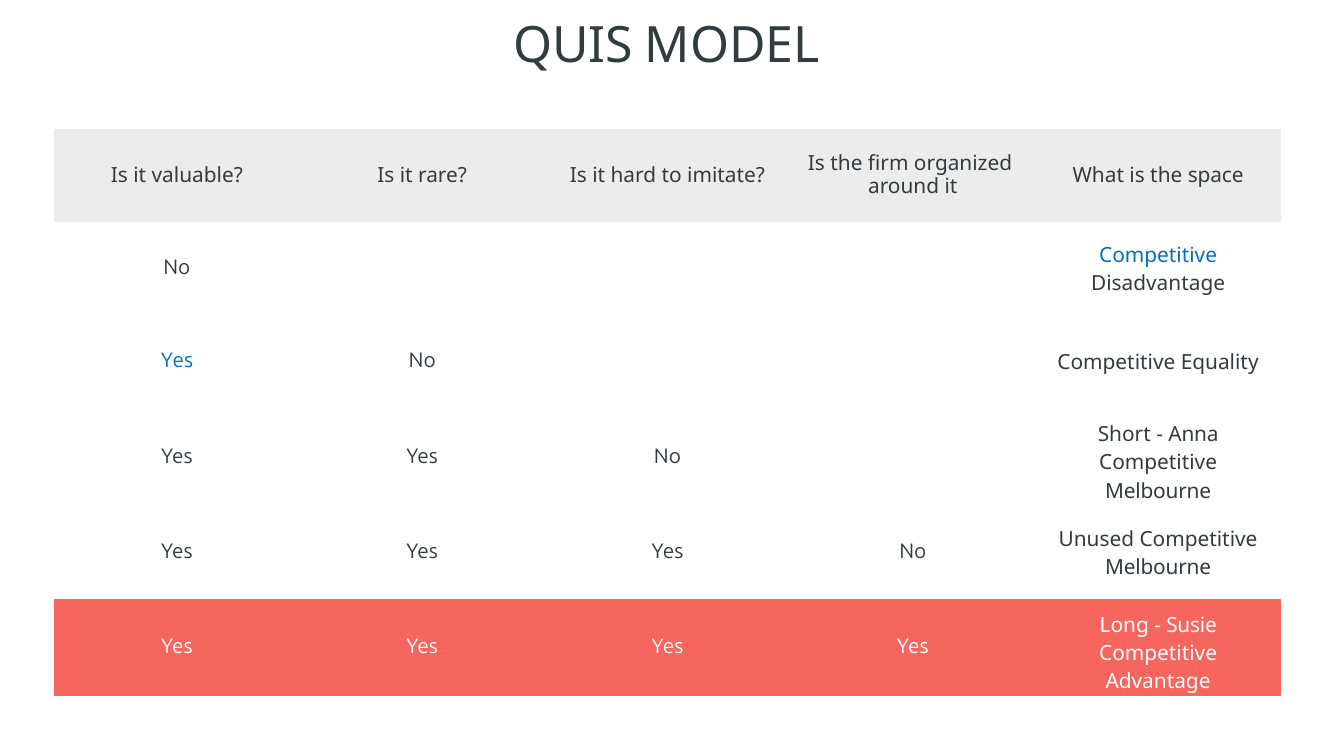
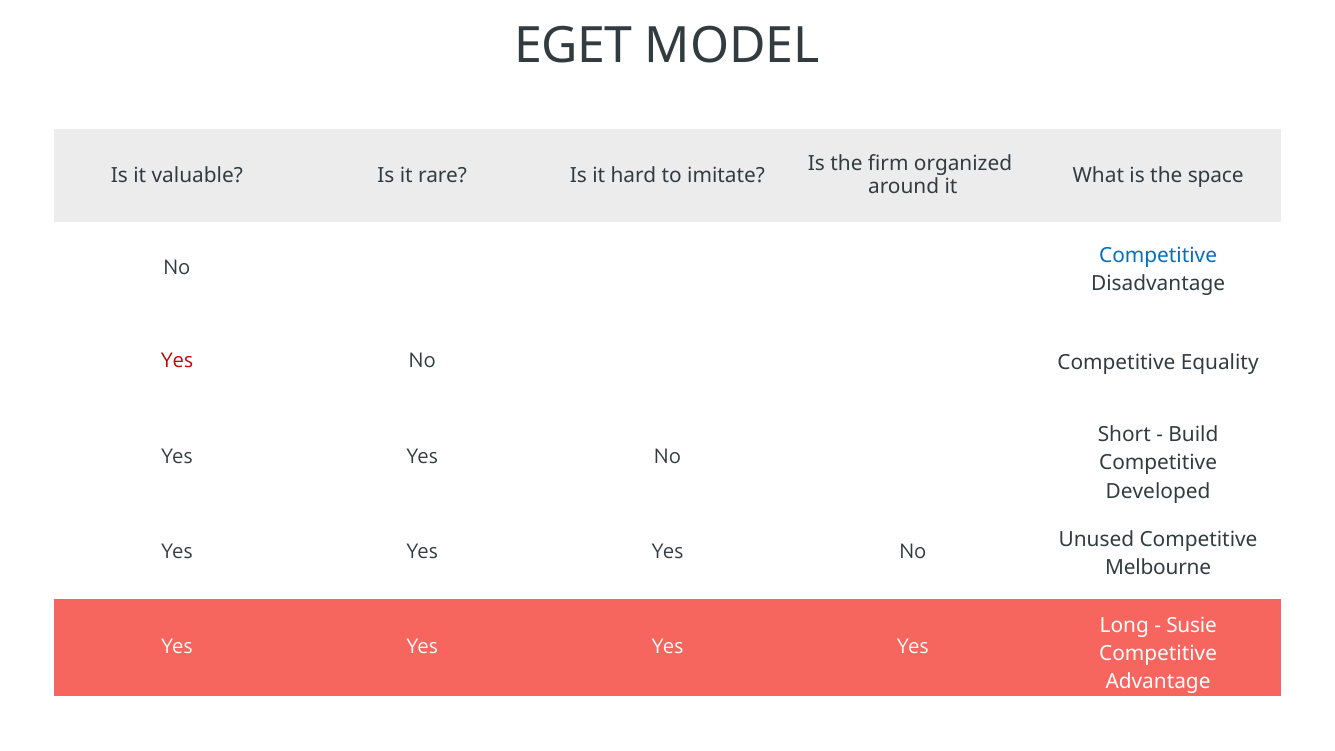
QUIS: QUIS -> EGET
Yes at (177, 361) colour: blue -> red
Anna: Anna -> Build
Melbourne at (1158, 491): Melbourne -> Developed
